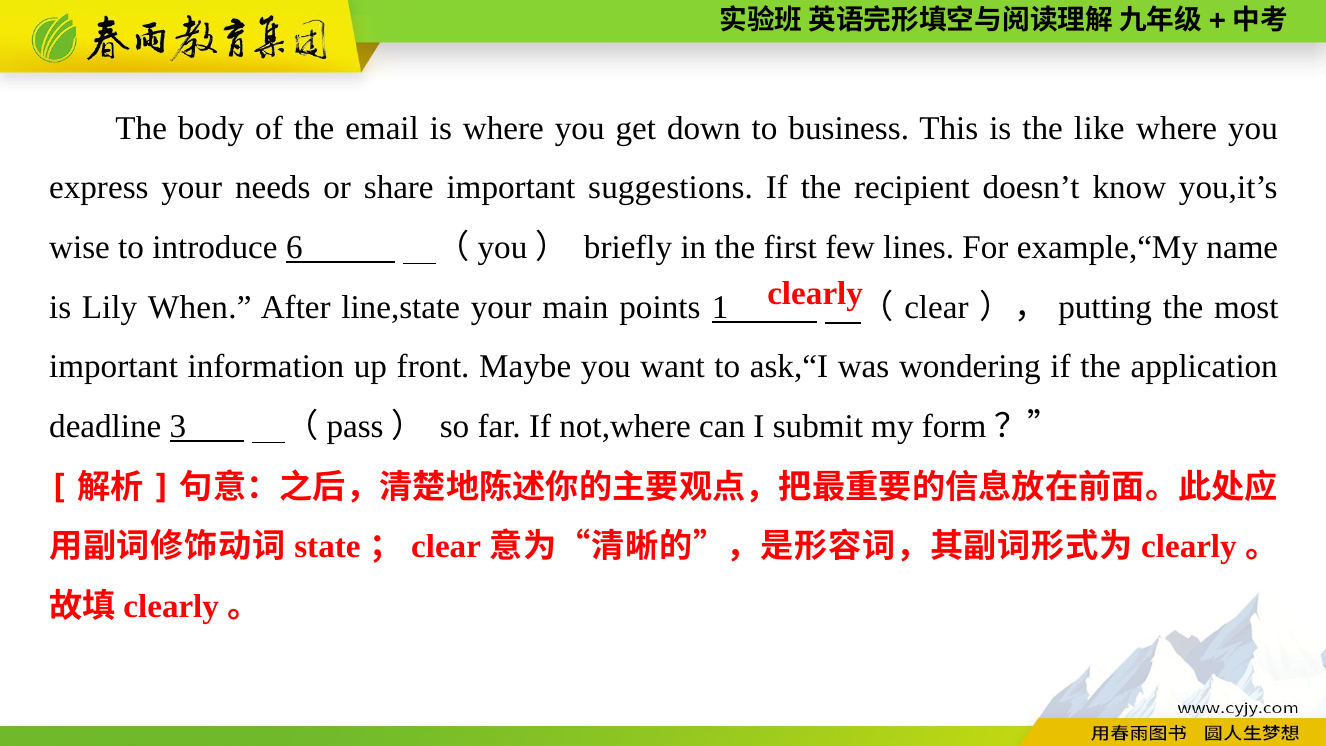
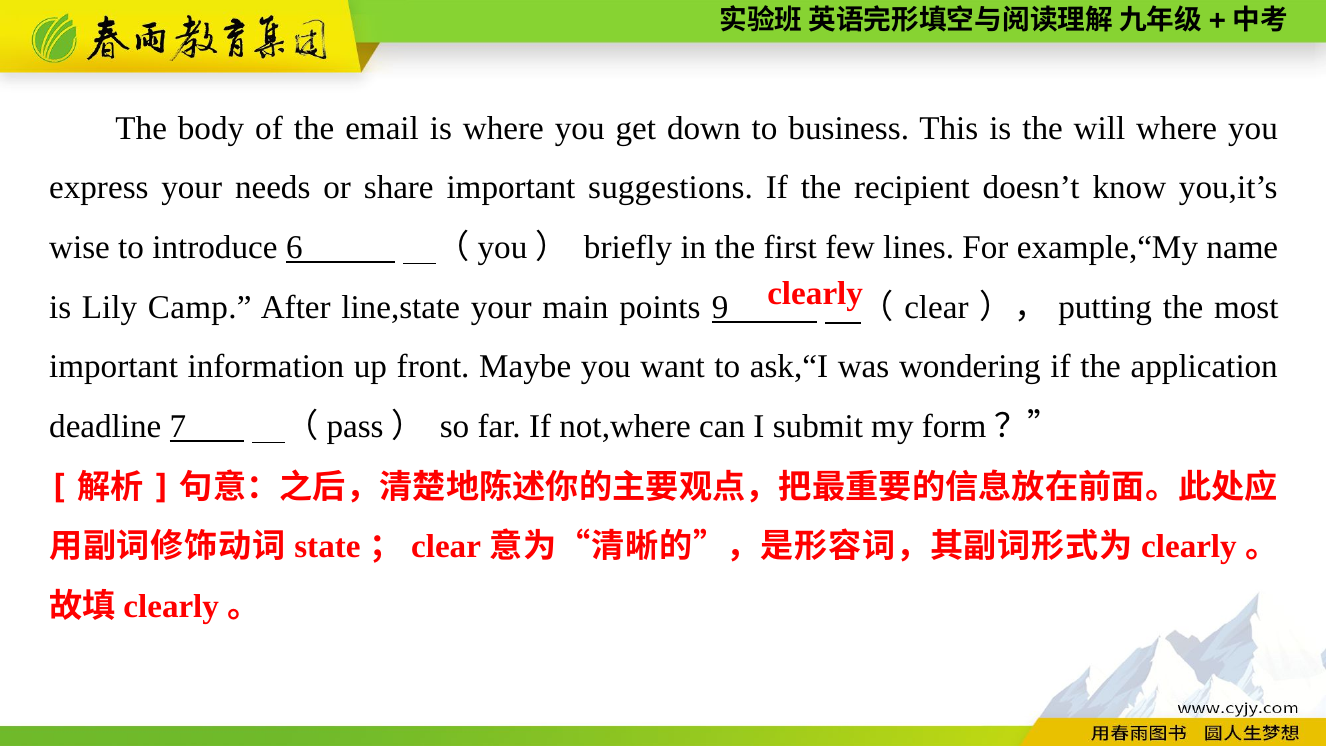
like: like -> will
When: When -> Camp
1: 1 -> 9
3: 3 -> 7
